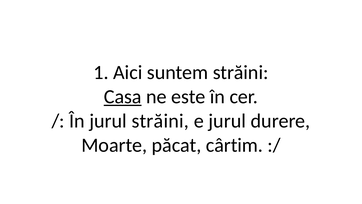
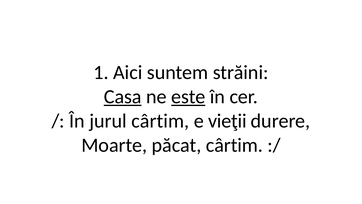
este underline: none -> present
jurul străini: străini -> cârtim
e jurul: jurul -> vieţii
